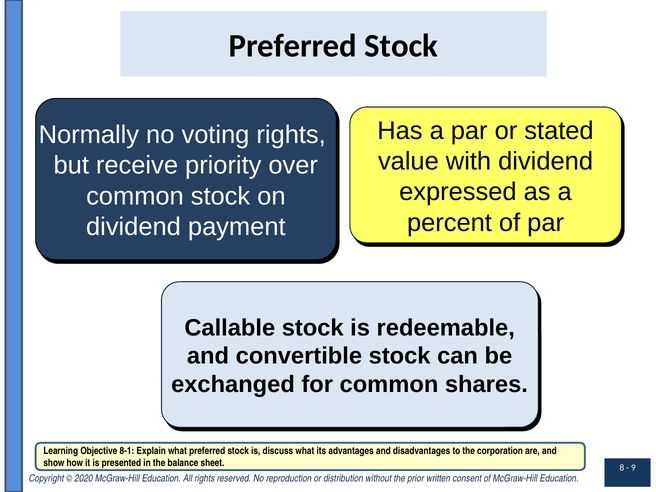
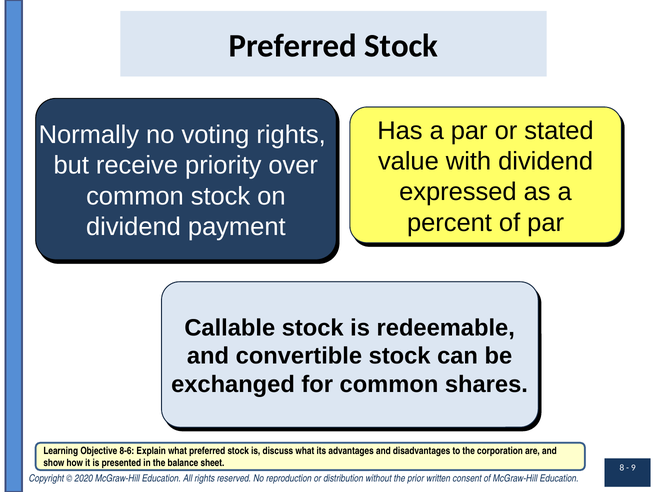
8-1: 8-1 -> 8-6
